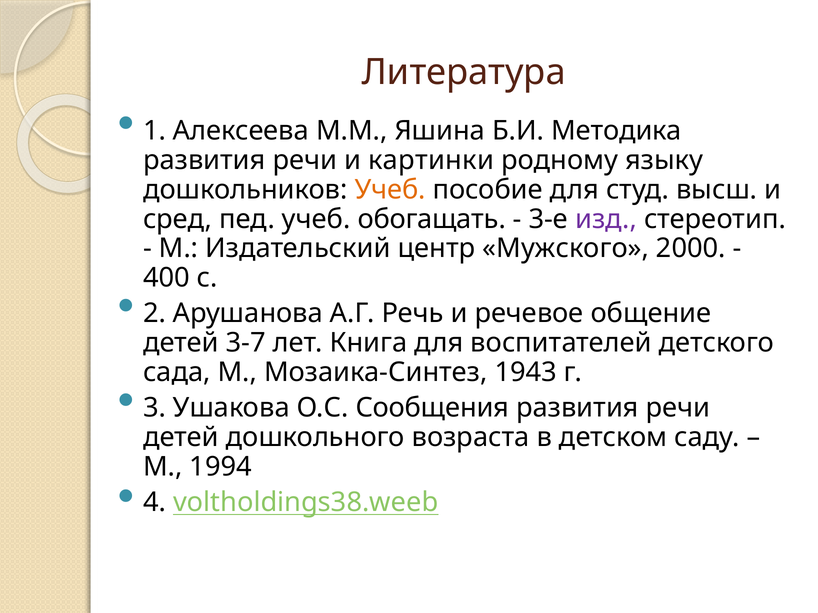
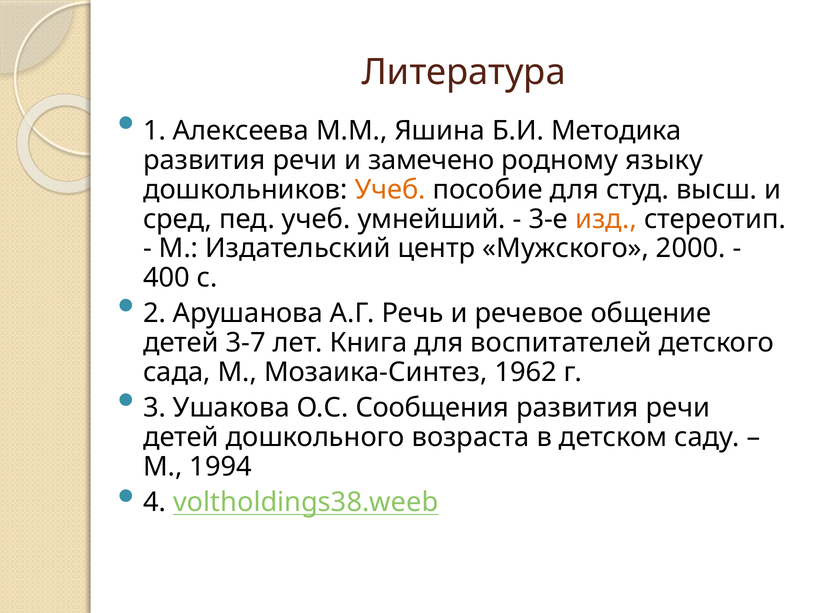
картинки: картинки -> замечено
обогащать: обогащать -> умнейший
изд colour: purple -> orange
1943: 1943 -> 1962
